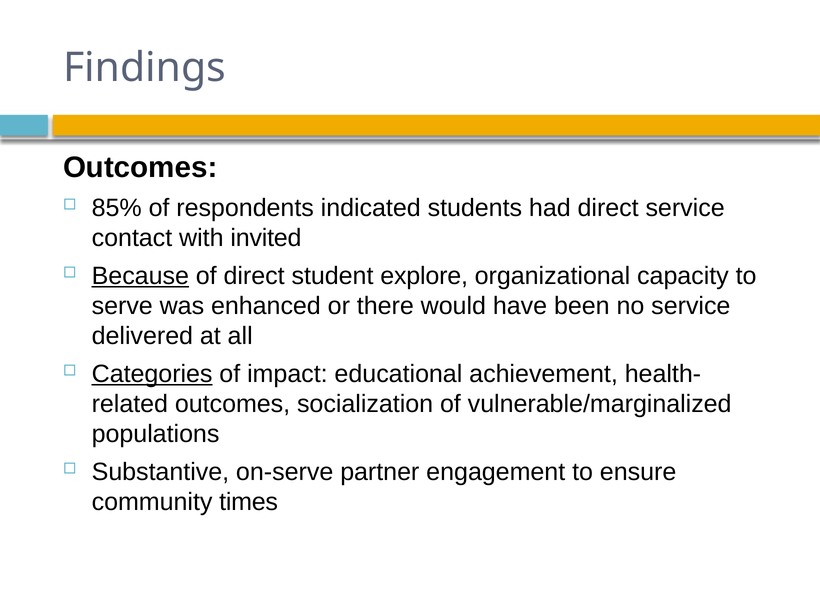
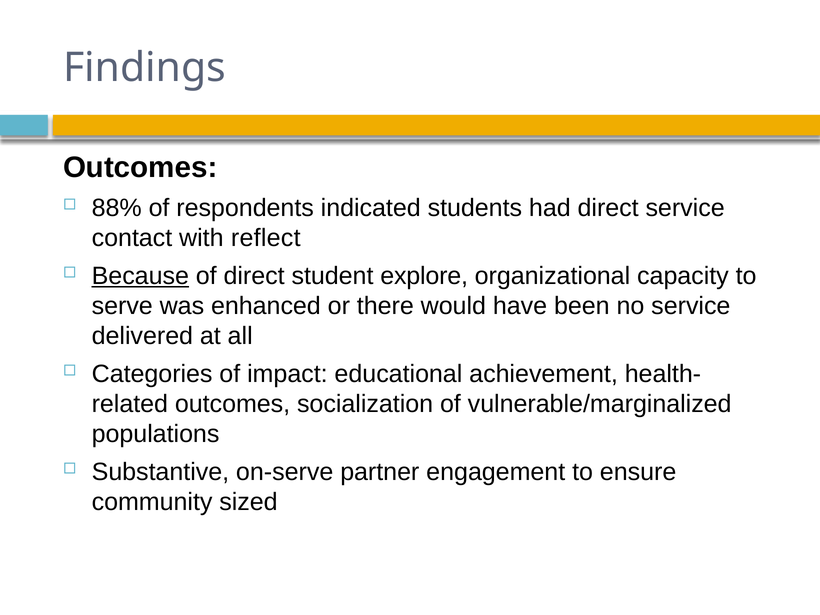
85%: 85% -> 88%
invited: invited -> reflect
Categories underline: present -> none
times: times -> sized
